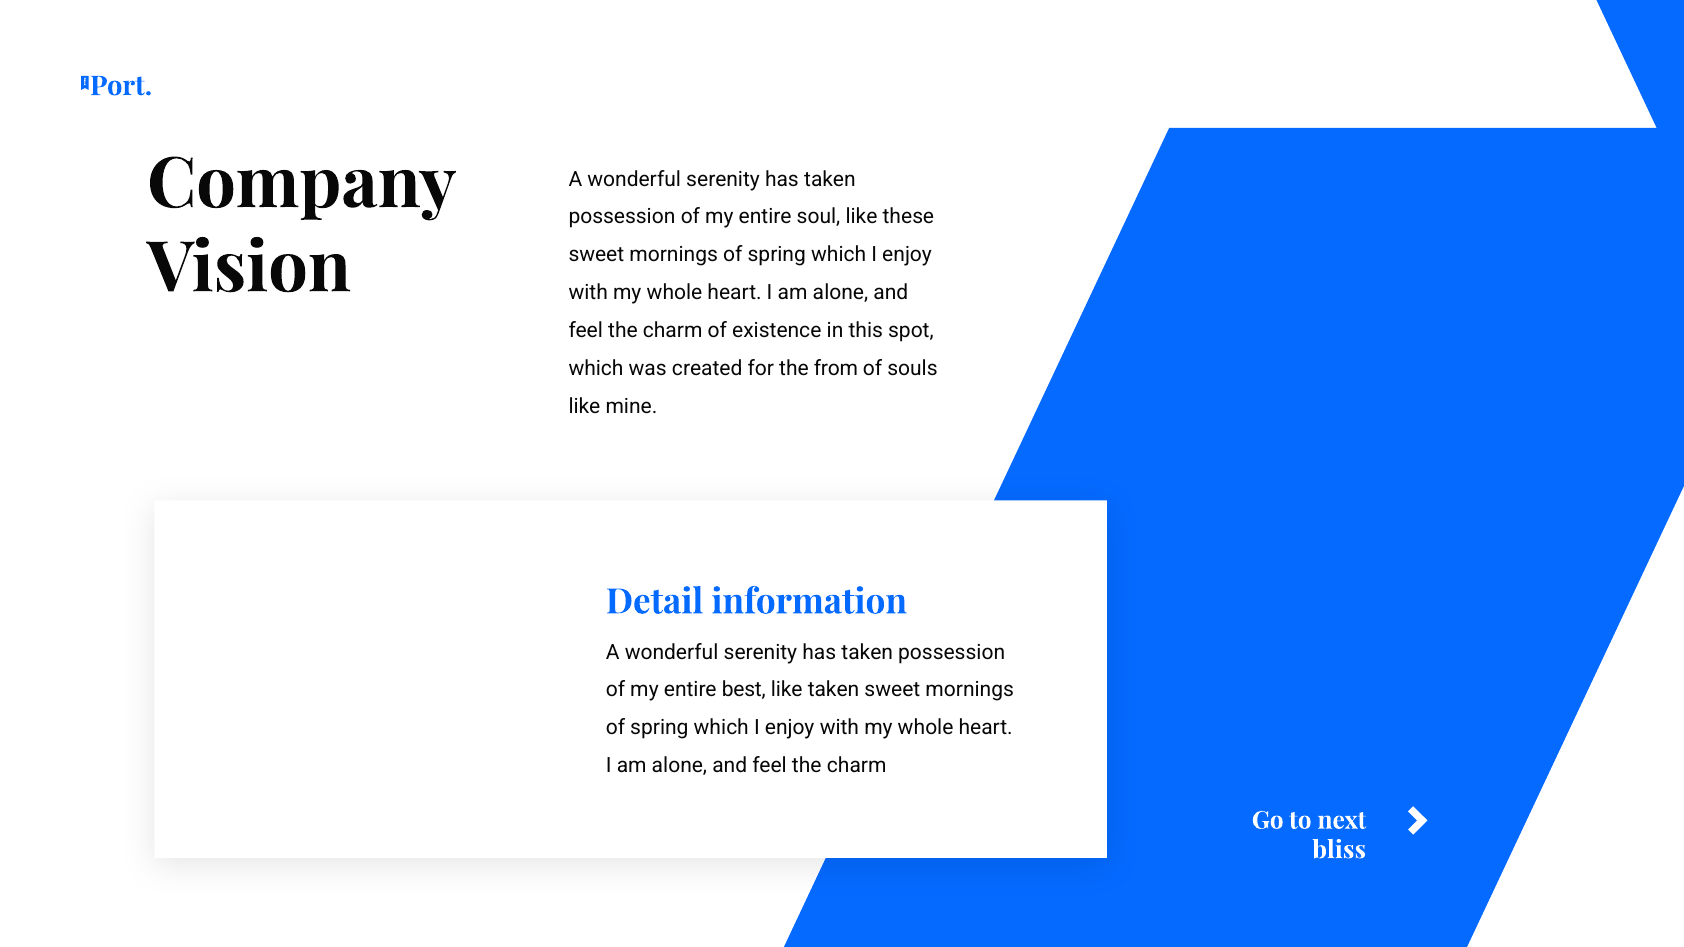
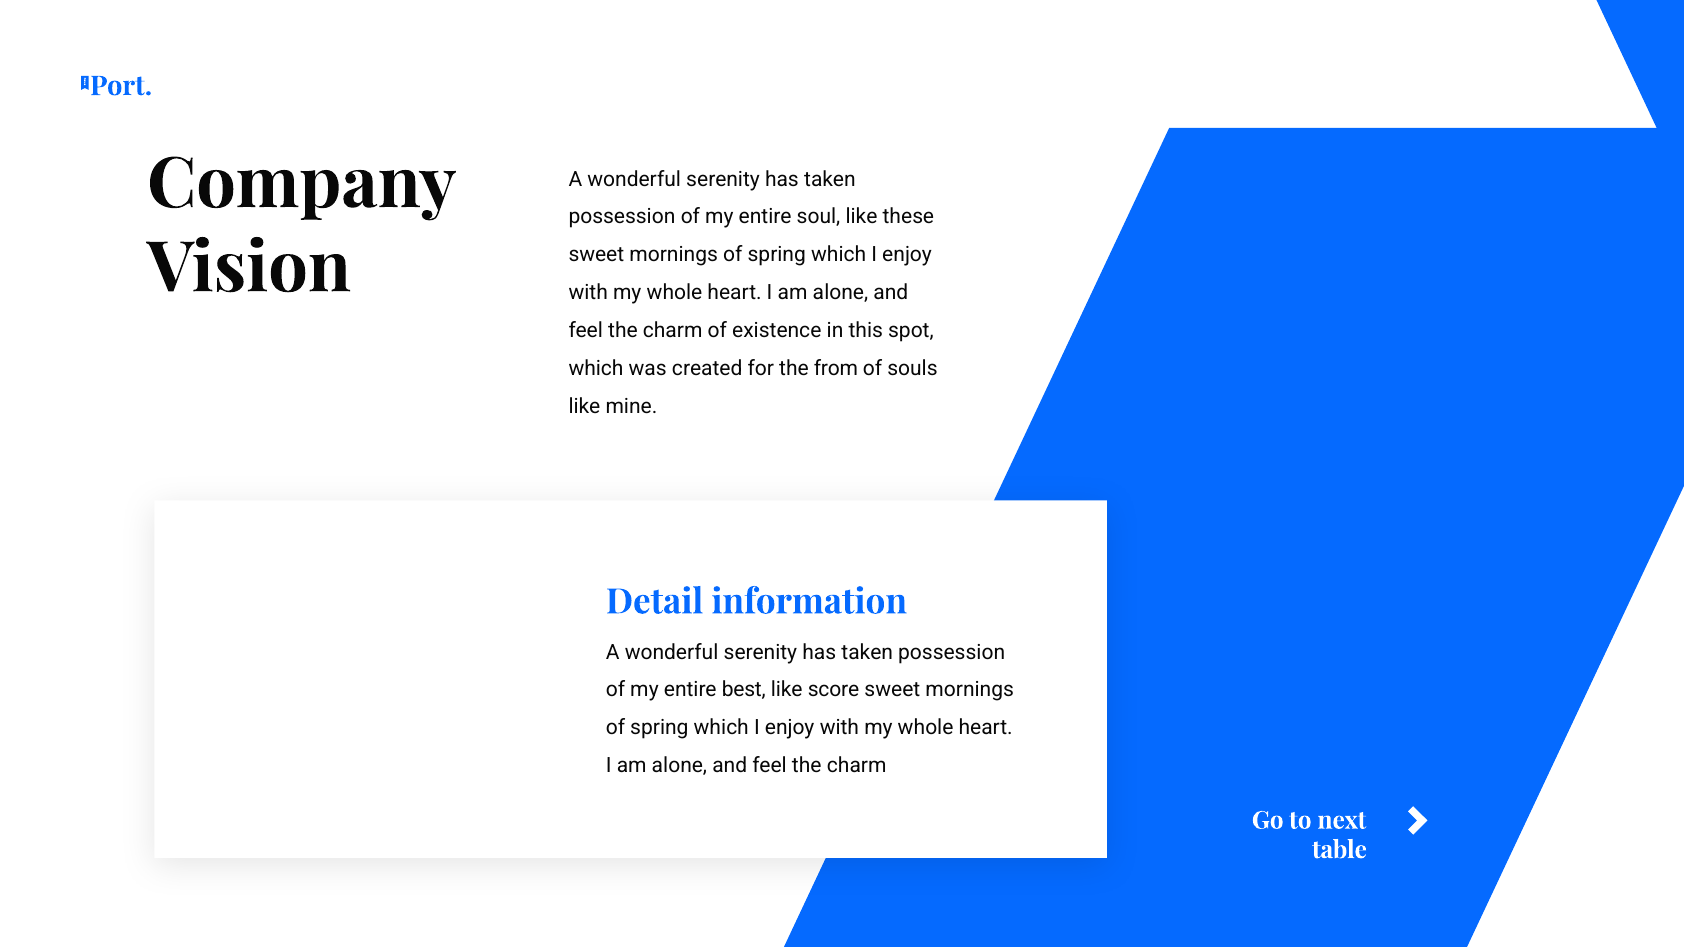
like taken: taken -> score
bliss: bliss -> table
